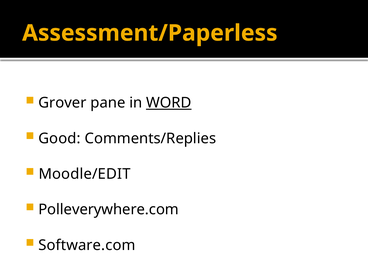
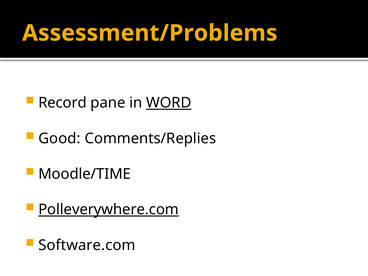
Assessment/Paperless: Assessment/Paperless -> Assessment/Problems
Grover: Grover -> Record
Moodle/EDIT: Moodle/EDIT -> Moodle/TIME
Polleverywhere.com underline: none -> present
